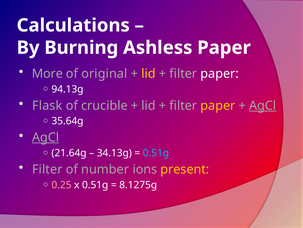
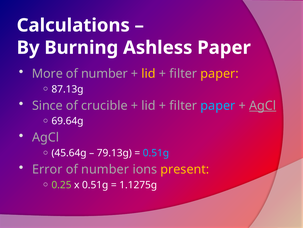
original at (104, 73): original -> number
paper at (220, 73) colour: white -> yellow
94.13g: 94.13g -> 87.13g
Flask: Flask -> Since
paper at (218, 105) colour: yellow -> light blue
35.64g: 35.64g -> 69.64g
AgCl at (46, 137) underline: present -> none
21.64g: 21.64g -> 45.64g
34.13g: 34.13g -> 79.13g
Filter at (47, 169): Filter -> Error
0.25 colour: pink -> light green
8.1275g: 8.1275g -> 1.1275g
